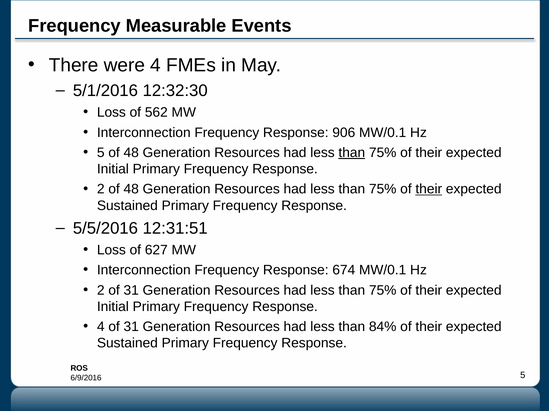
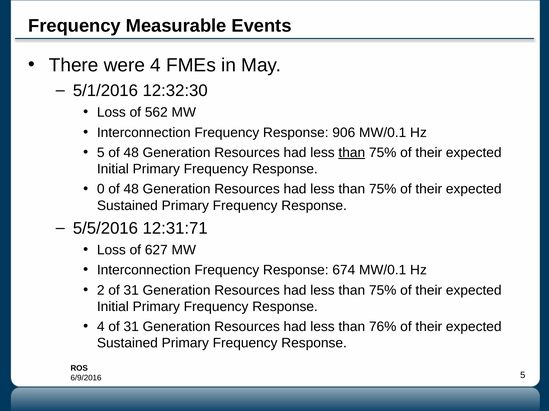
2 at (101, 189): 2 -> 0
their at (429, 189) underline: present -> none
12:31:51: 12:31:51 -> 12:31:71
84%: 84% -> 76%
